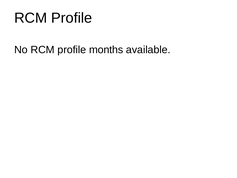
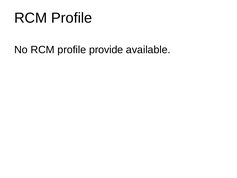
months: months -> provide
